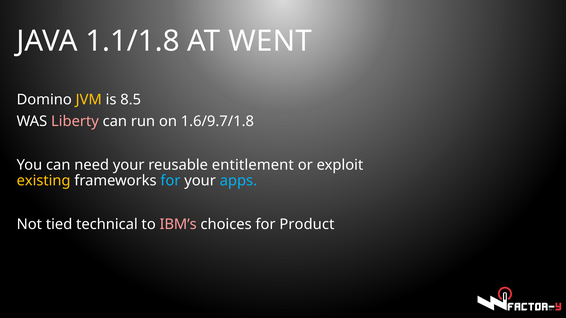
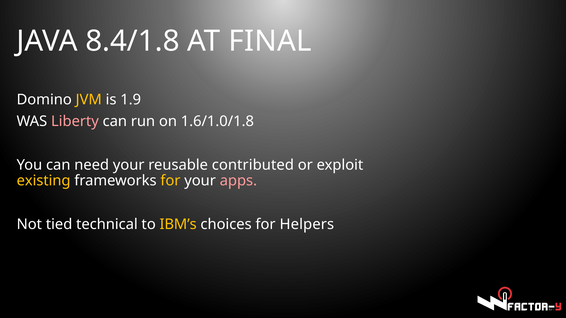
1.1/1.8: 1.1/1.8 -> 8.4/1.8
WENT: WENT -> FINAL
8.5: 8.5 -> 1.9
1.6/9.7/1.8: 1.6/9.7/1.8 -> 1.6/1.0/1.8
entitlement: entitlement -> contributed
for at (170, 181) colour: light blue -> yellow
apps colour: light blue -> pink
IBM’s colour: pink -> yellow
Product: Product -> Helpers
